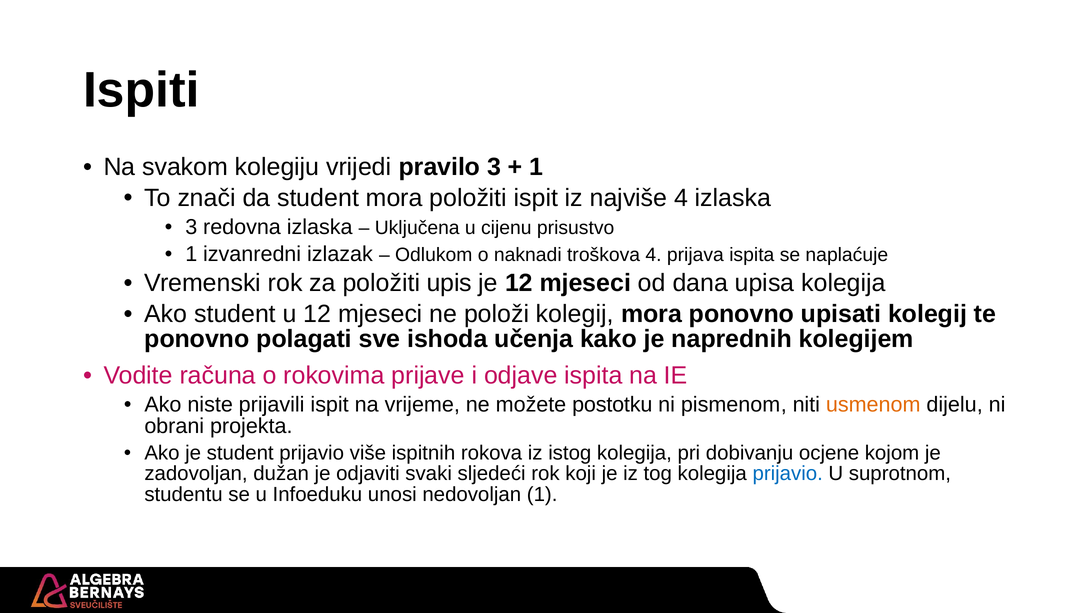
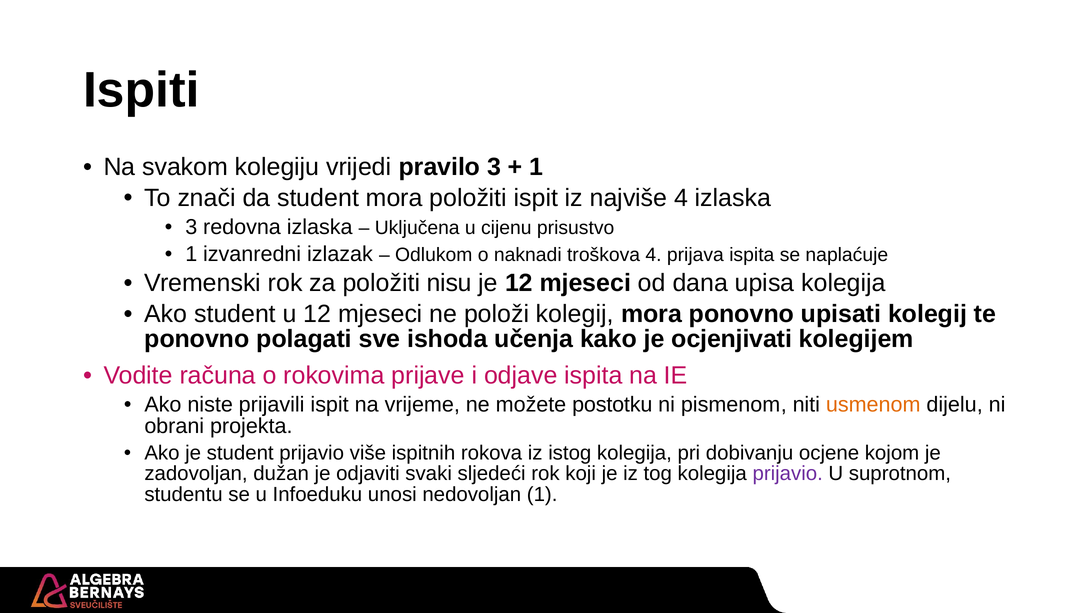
upis: upis -> nisu
naprednih: naprednih -> ocjenjivati
prijavio at (788, 474) colour: blue -> purple
